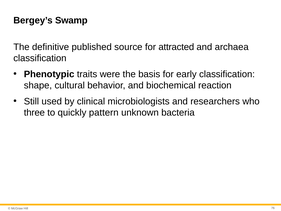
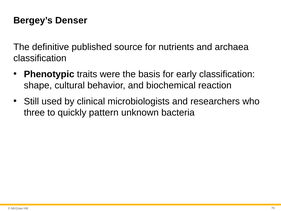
Swamp: Swamp -> Denser
attracted: attracted -> nutrients
